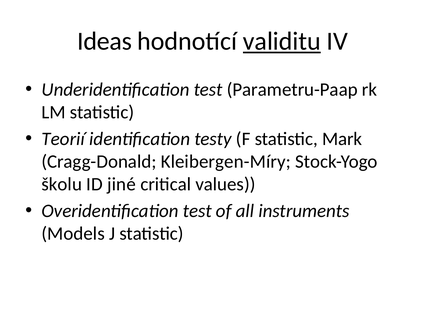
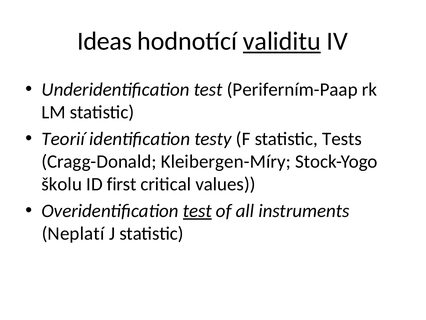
Parametru-Paap: Parametru-Paap -> Periferním-Paap
Mark: Mark -> Tests
jiné: jiné -> first
test at (197, 211) underline: none -> present
Models: Models -> Neplatí
